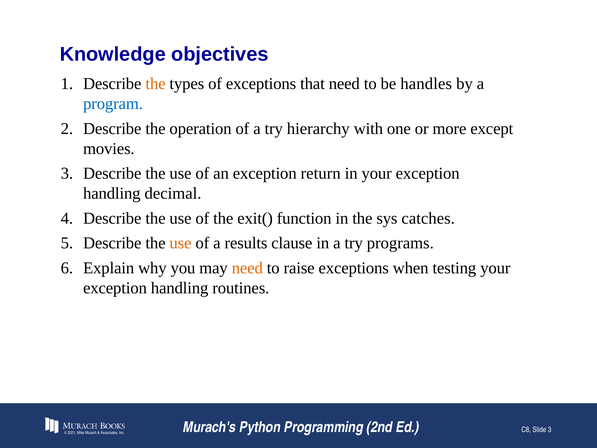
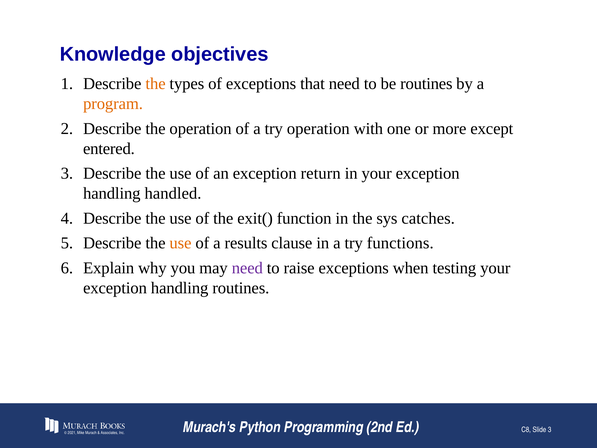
be handles: handles -> routines
program colour: blue -> orange
try hierarchy: hierarchy -> operation
movies: movies -> entered
decimal: decimal -> handled
programs: programs -> functions
need at (247, 268) colour: orange -> purple
